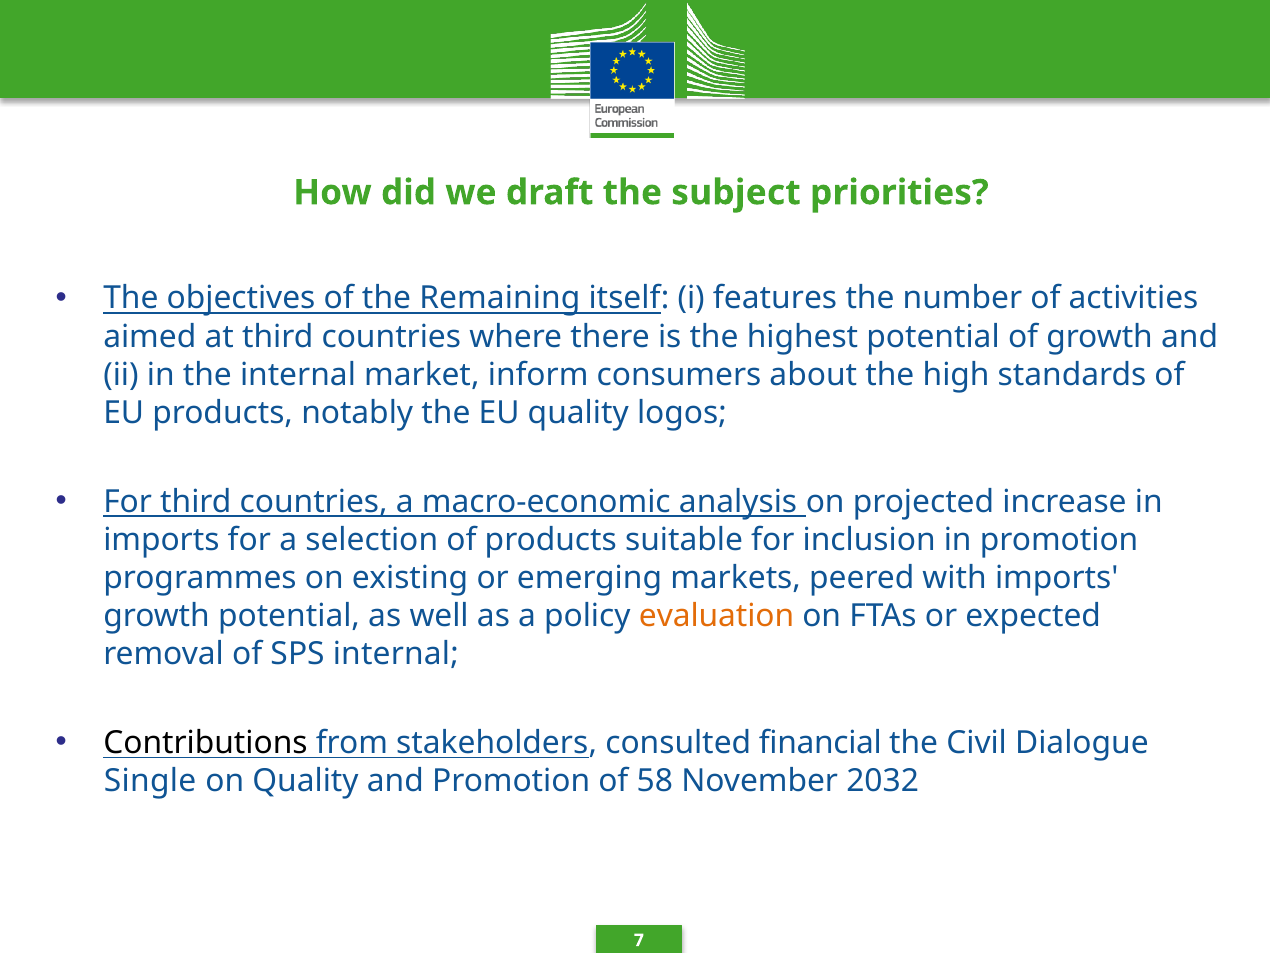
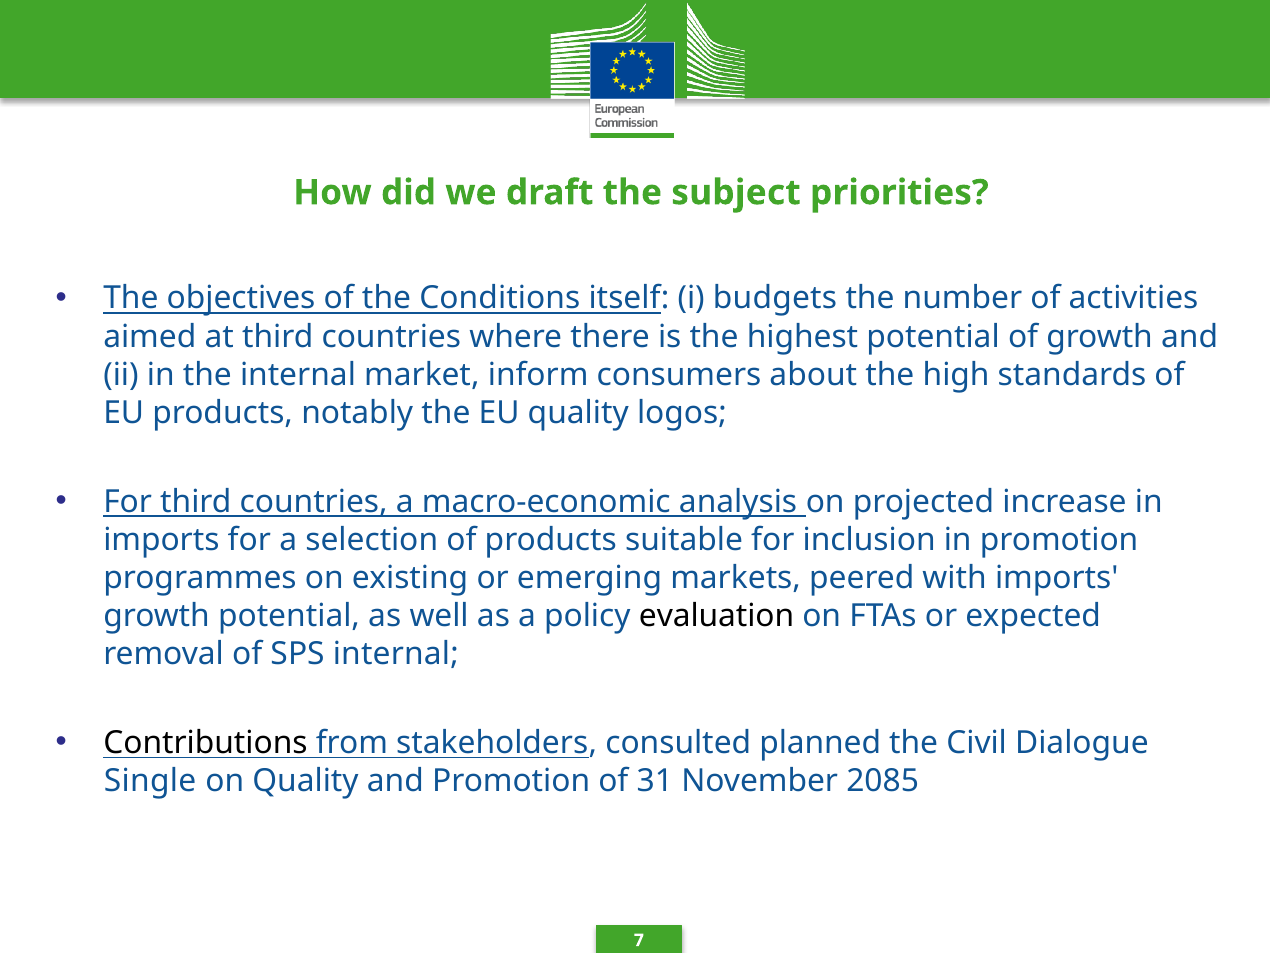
Remaining: Remaining -> Conditions
features: features -> budgets
evaluation colour: orange -> black
financial: financial -> planned
58: 58 -> 31
2032: 2032 -> 2085
